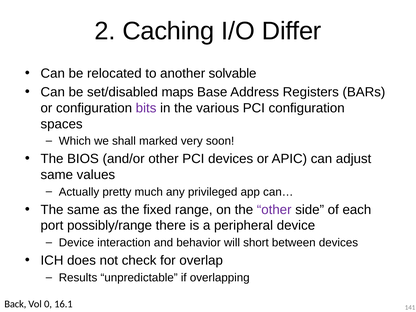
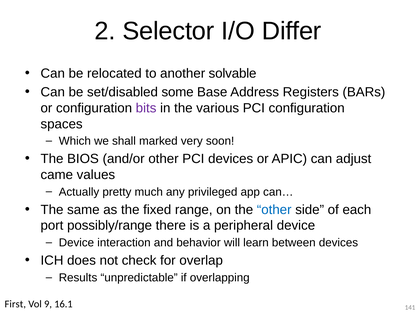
Caching: Caching -> Selector
maps: maps -> some
same at (57, 175): same -> came
other at (274, 210) colour: purple -> blue
short: short -> learn
Back: Back -> First
0: 0 -> 9
